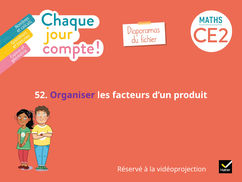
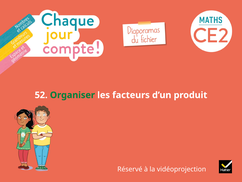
Organiser colour: purple -> green
